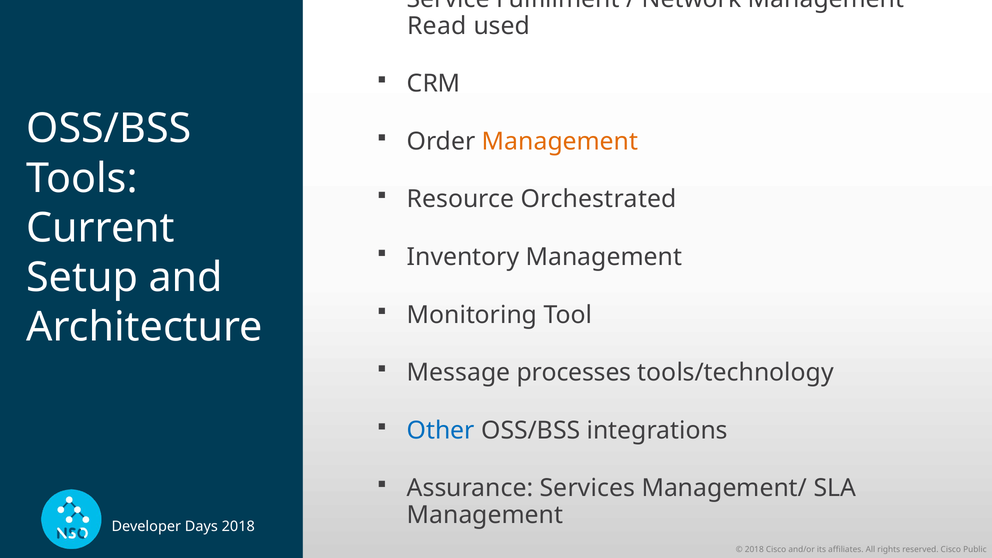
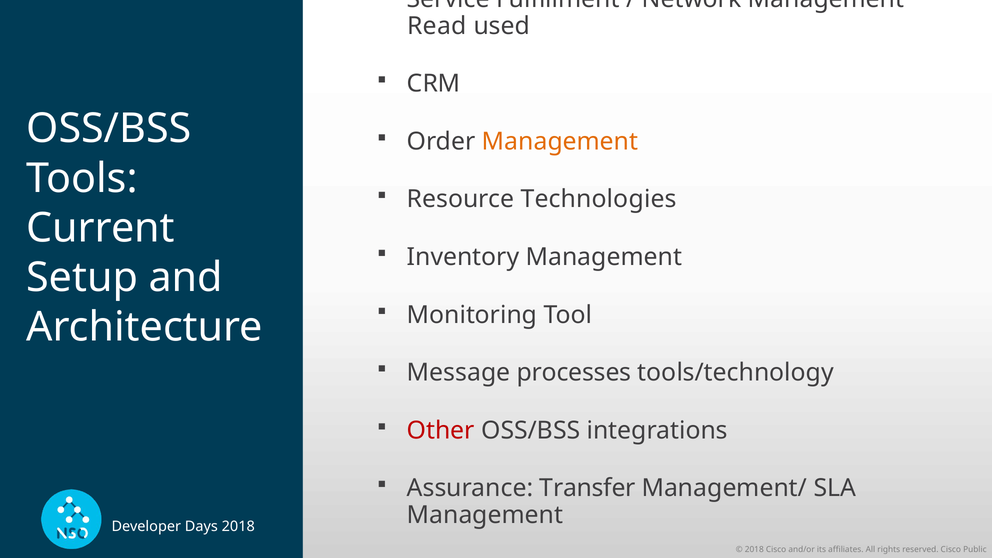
Orchestrated: Orchestrated -> Technologies
Other colour: blue -> red
Services: Services -> Transfer
